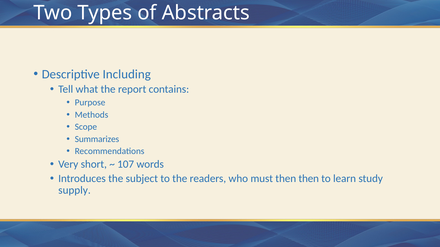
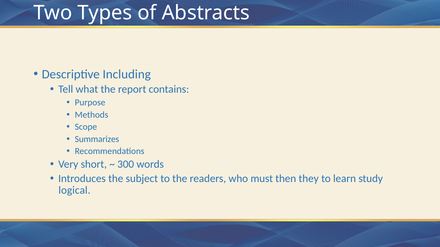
107: 107 -> 300
then then: then -> they
supply: supply -> logical
